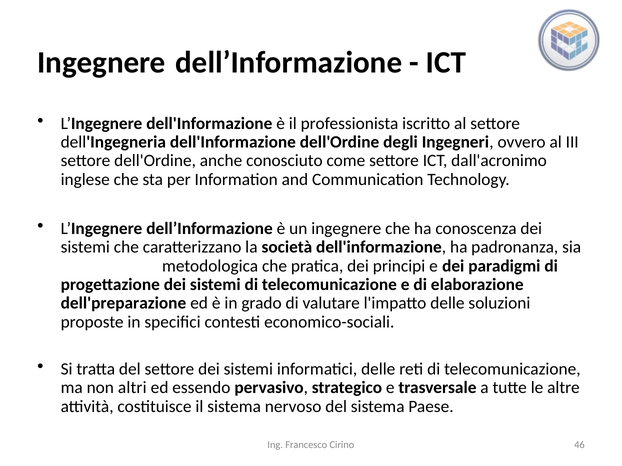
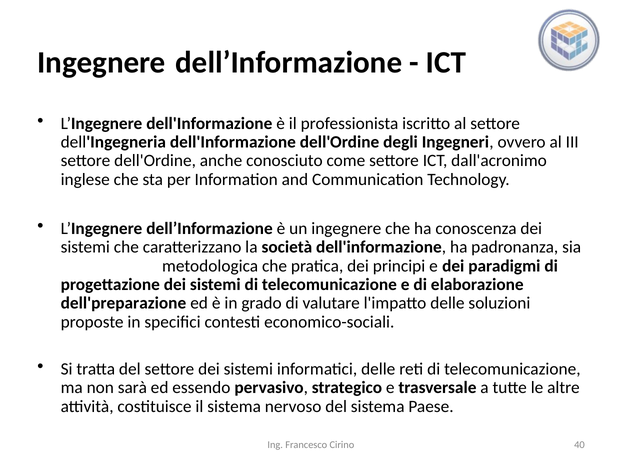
altri: altri -> sarà
46: 46 -> 40
